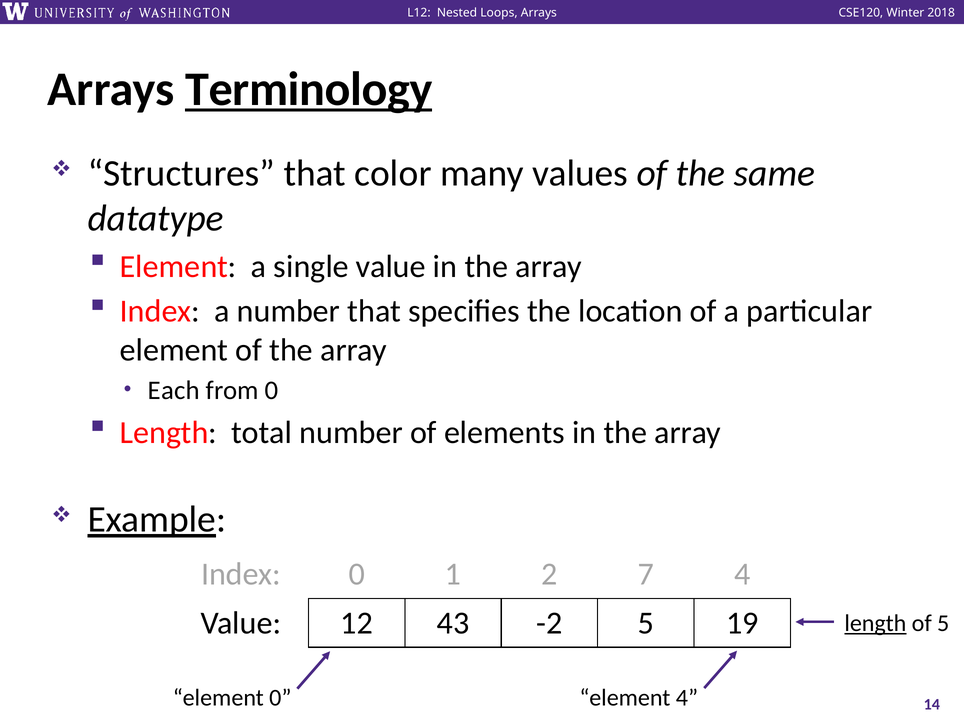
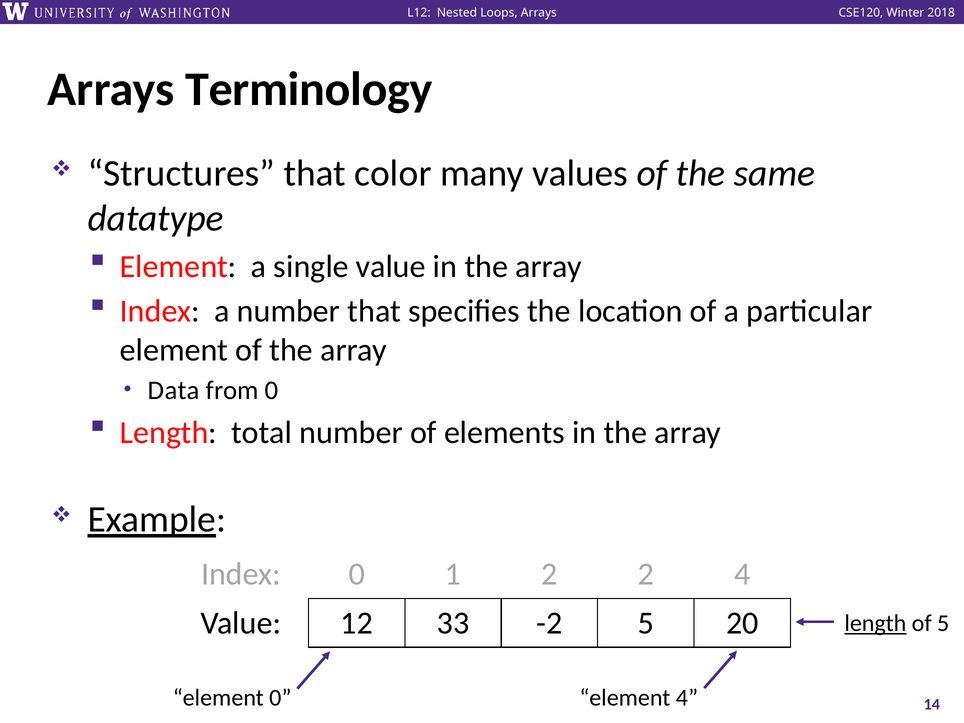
Terminology underline: present -> none
Each: Each -> Data
2 7: 7 -> 2
43: 43 -> 33
19: 19 -> 20
